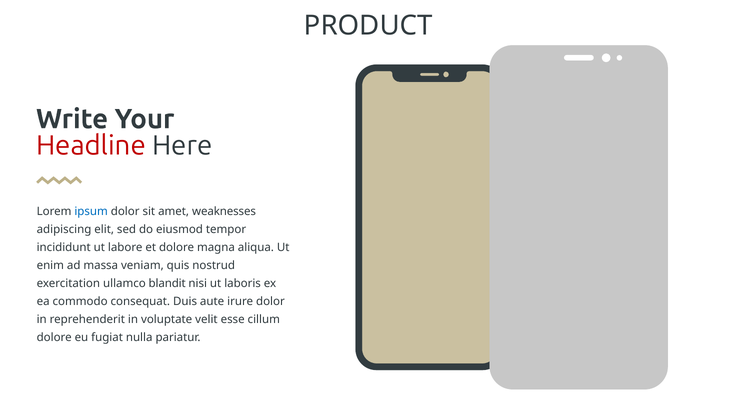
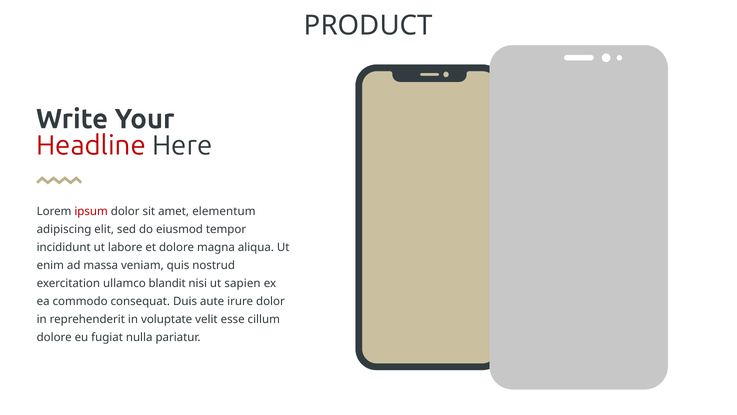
ipsum colour: blue -> red
weaknesses: weaknesses -> elementum
laboris: laboris -> sapien
